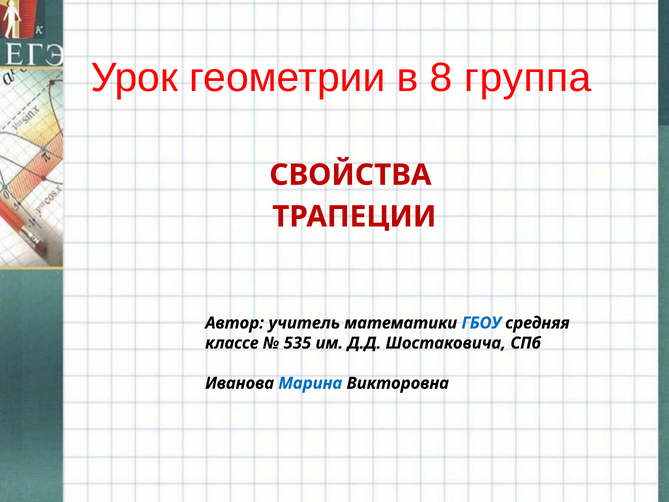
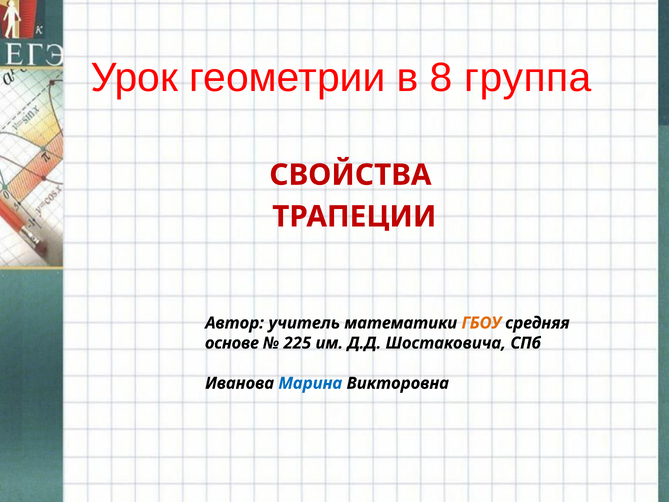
ГБОУ colour: blue -> orange
классе: классе -> основе
535: 535 -> 225
